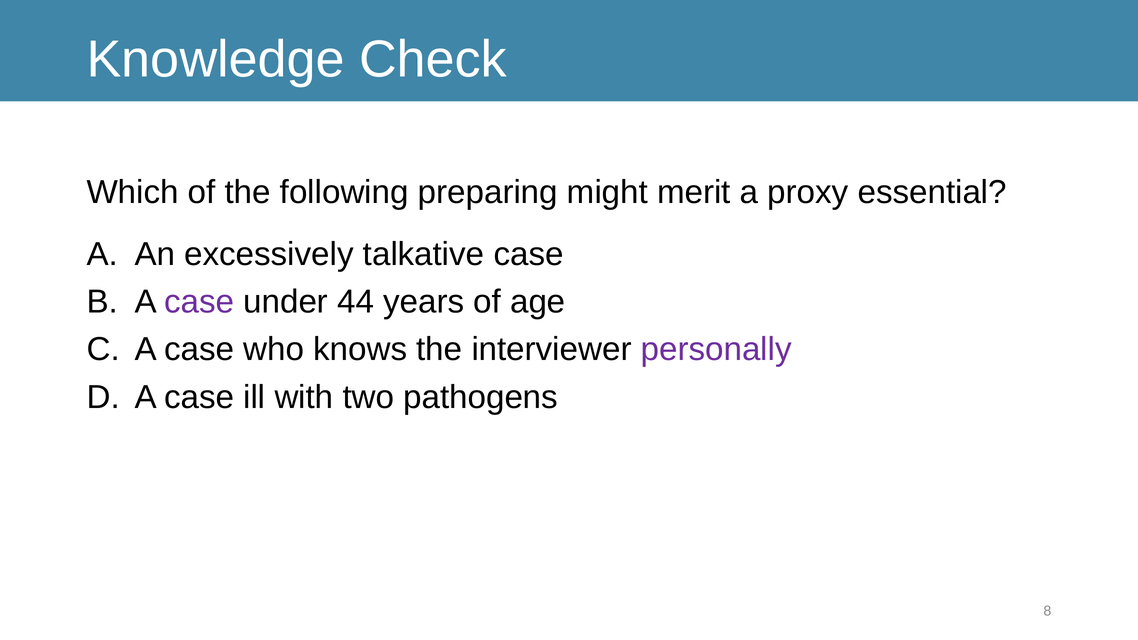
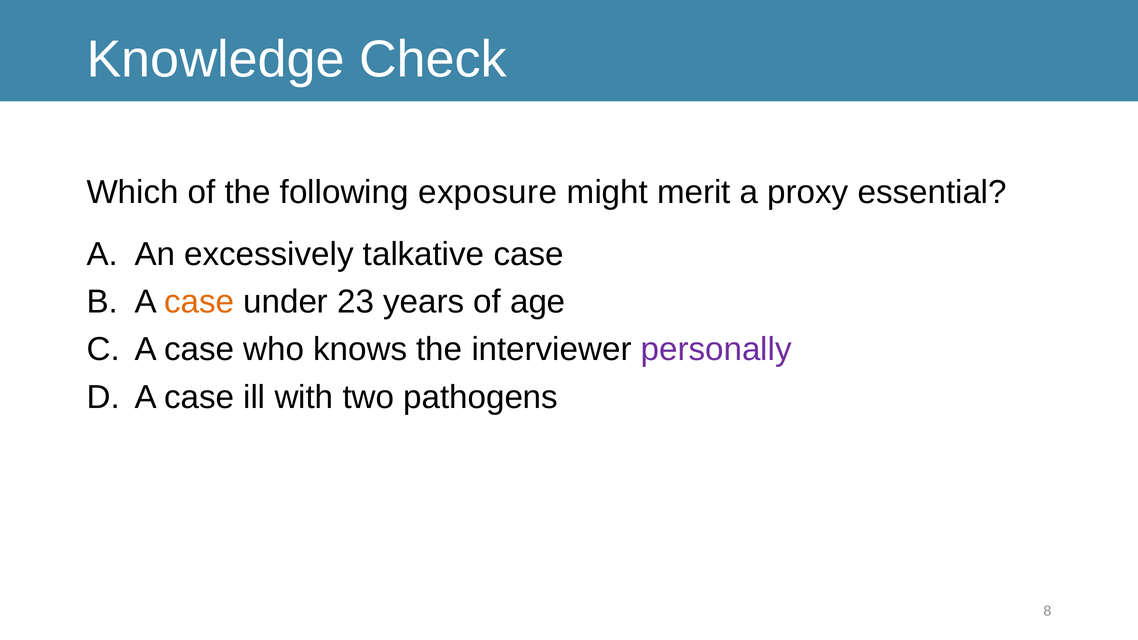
preparing: preparing -> exposure
case at (199, 302) colour: purple -> orange
44: 44 -> 23
